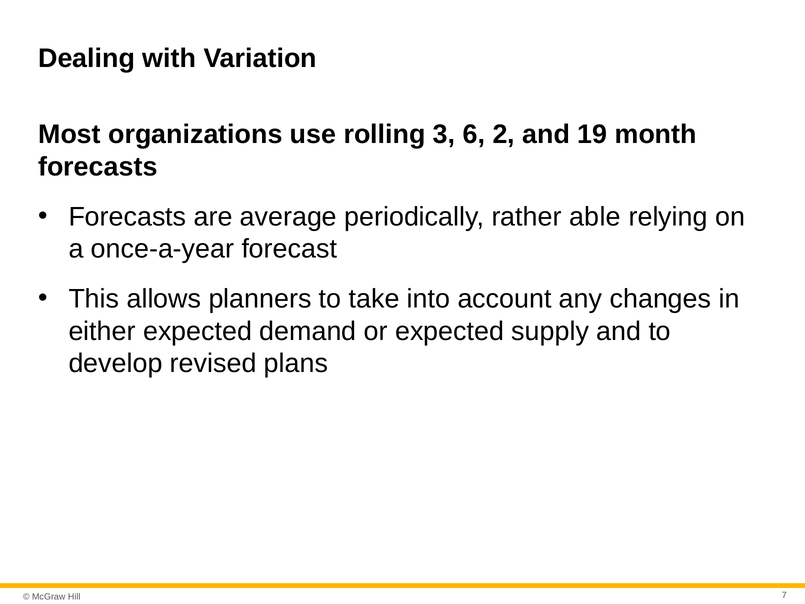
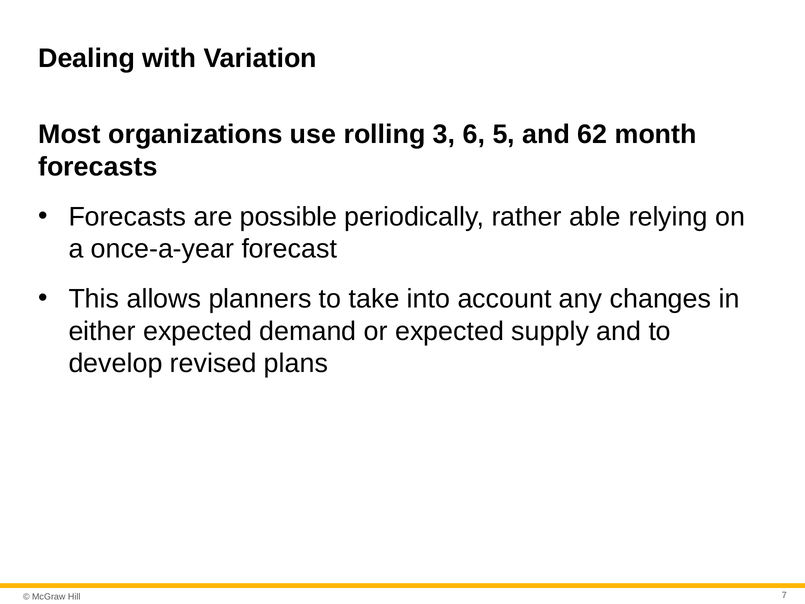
2: 2 -> 5
19: 19 -> 62
average: average -> possible
